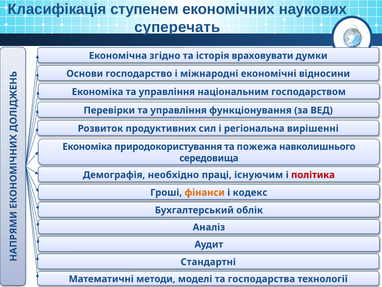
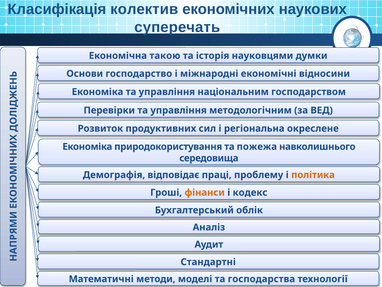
ступенем: ступенем -> колектив
згідно: згідно -> такою
враховувати: враховувати -> науковцями
функціонування: функціонування -> методологічним
вирішенні: вирішенні -> окреслене
необхідно: необхідно -> відповідає
існуючим: існуючим -> проблему
політика colour: red -> orange
